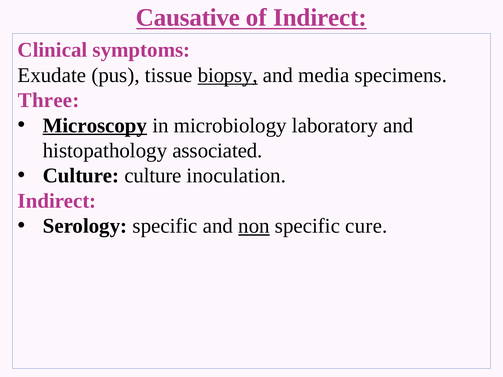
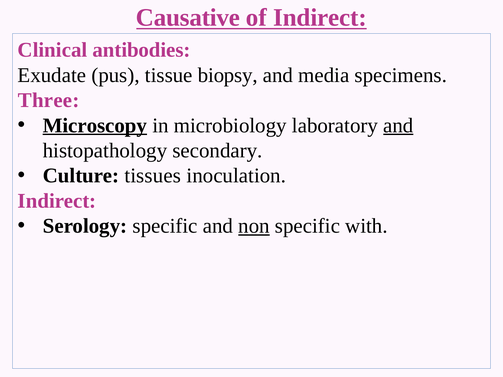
symptoms: symptoms -> antibodies
biopsy underline: present -> none
and at (398, 126) underline: none -> present
associated: associated -> secondary
Culture culture: culture -> tissues
cure: cure -> with
